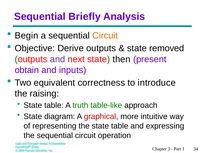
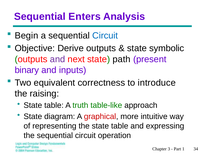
Briefly: Briefly -> Enters
Circuit at (105, 36) colour: orange -> blue
removed: removed -> symbolic
then: then -> path
obtain: obtain -> binary
